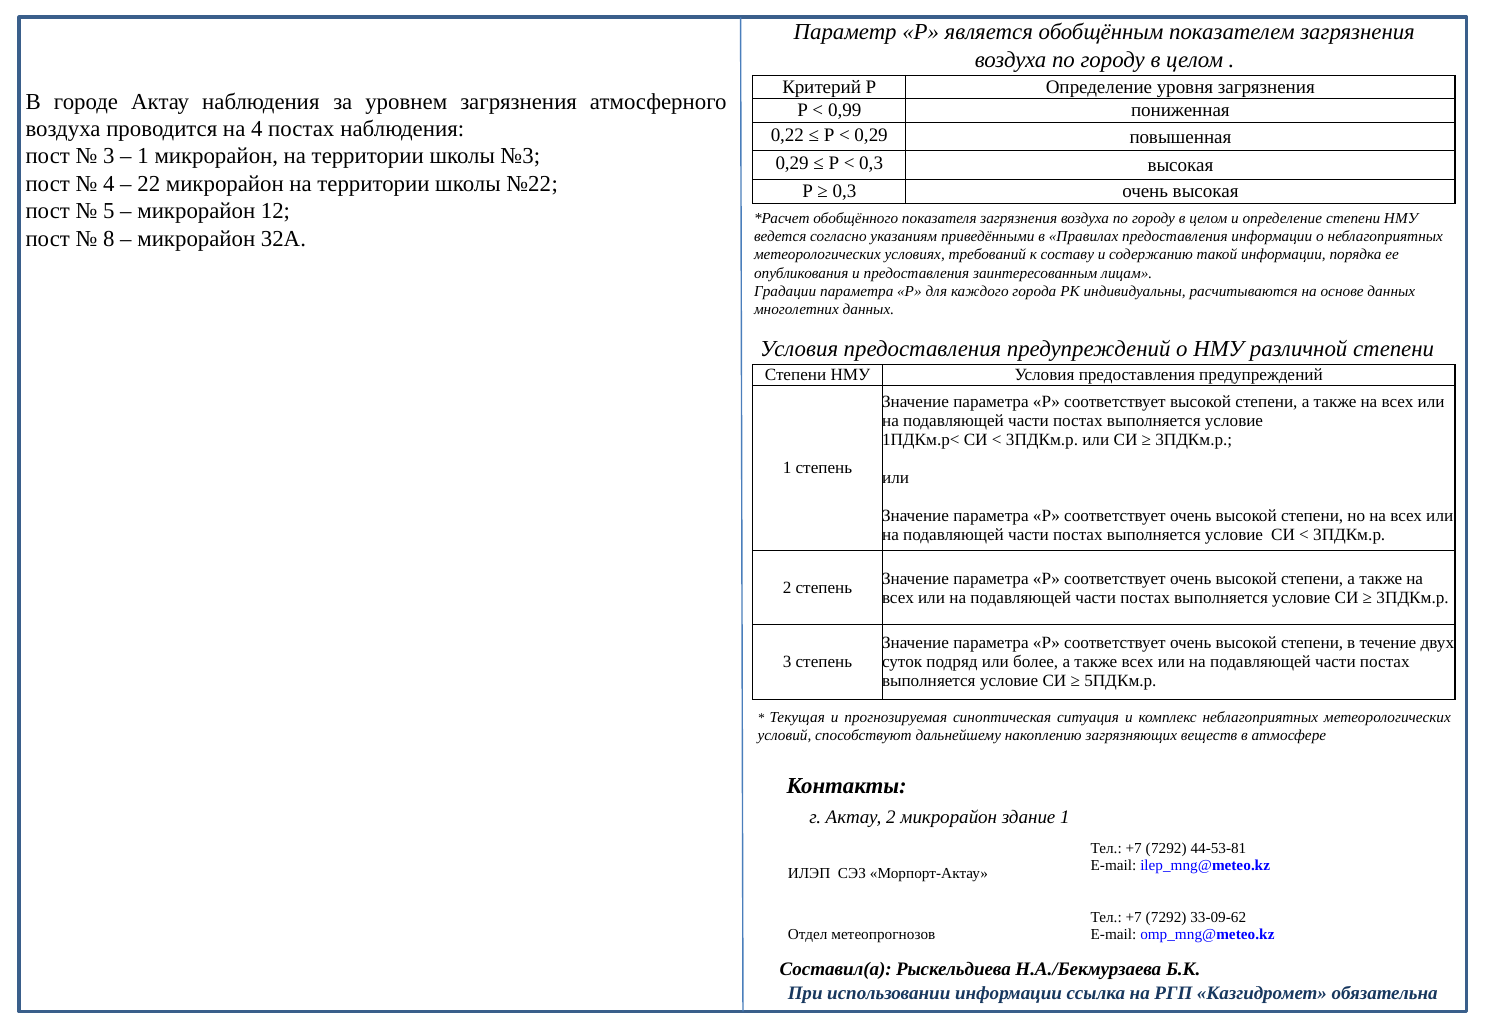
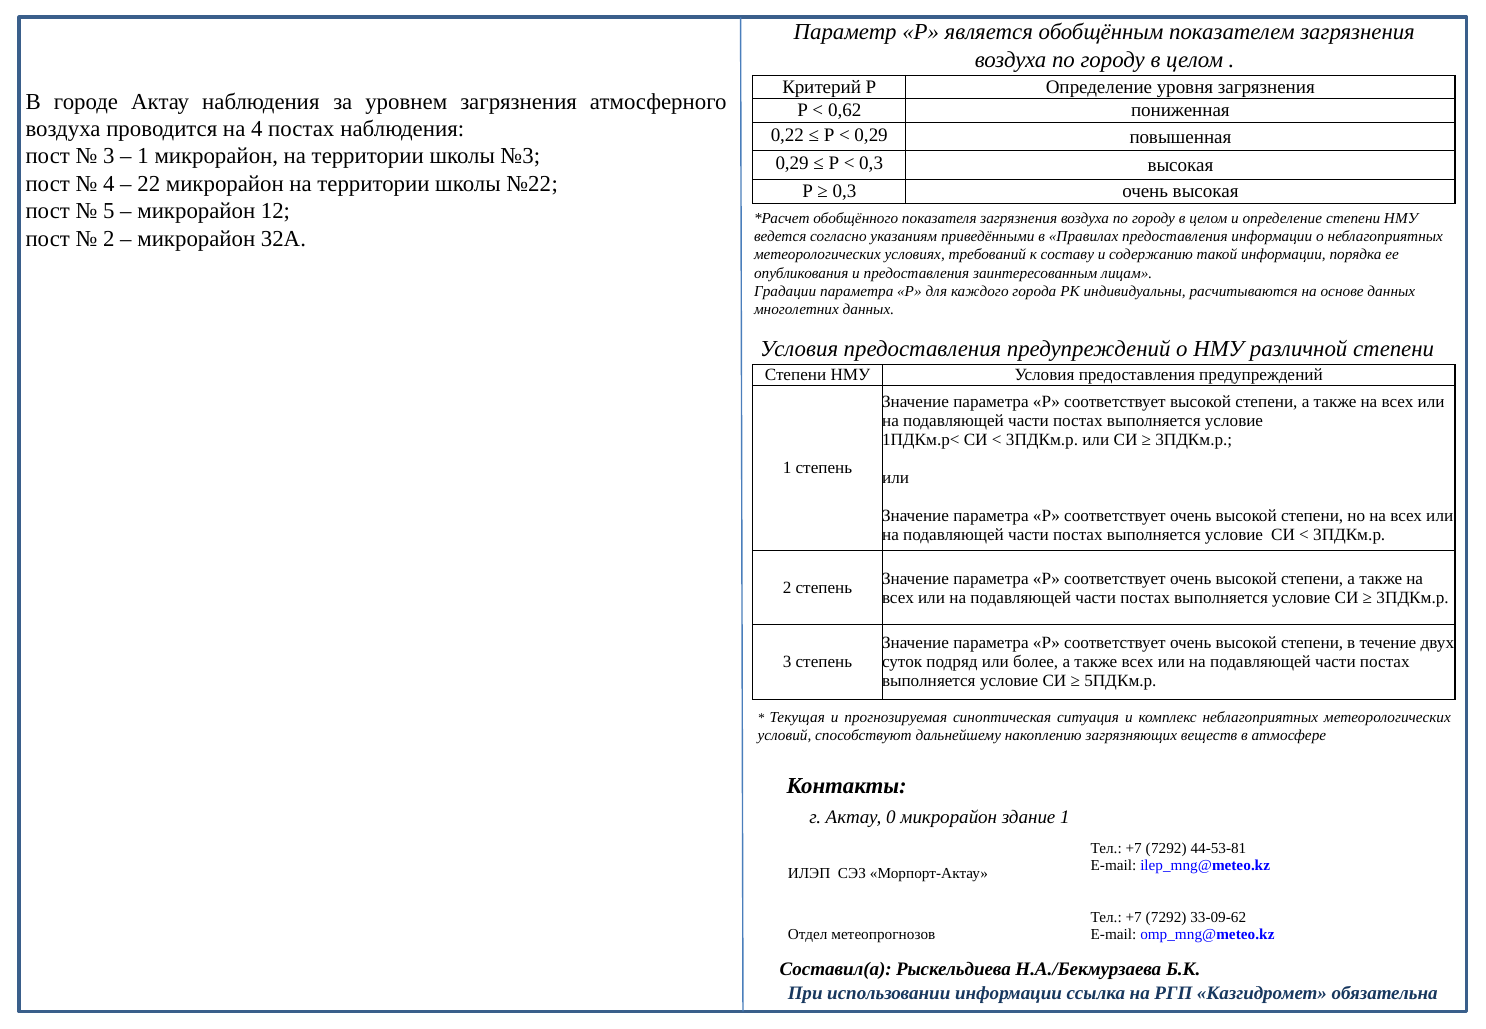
0,99: 0,99 -> 0,62
8 at (109, 239): 8 -> 2
Актау 2: 2 -> 0
